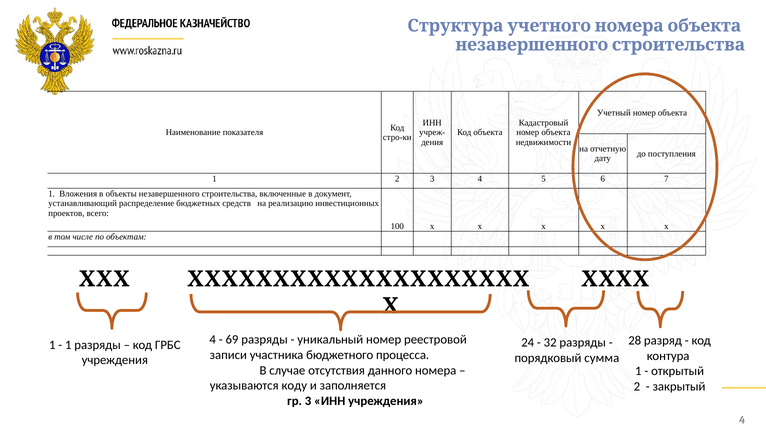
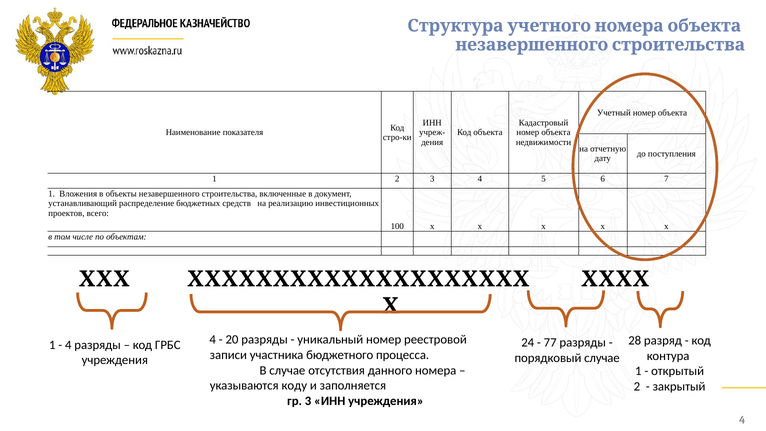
69: 69 -> 20
32: 32 -> 77
1 at (68, 345): 1 -> 4
порядковый сумма: сумма -> случае
